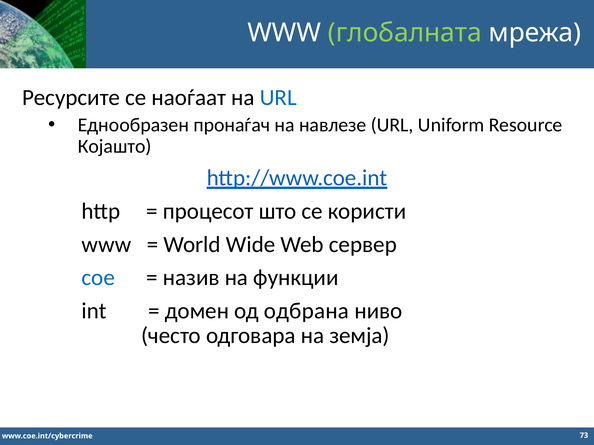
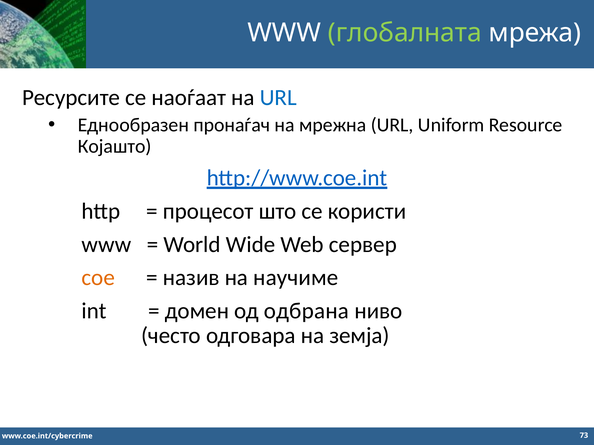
навлезе: навлезе -> мрежна
coe colour: blue -> orange
функции: функции -> научиме
